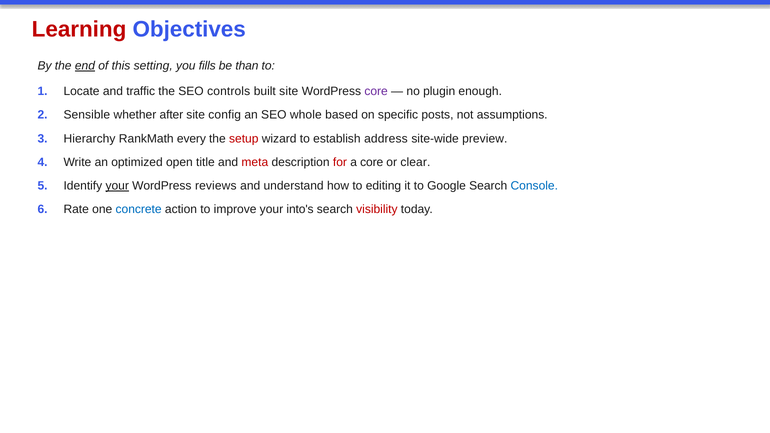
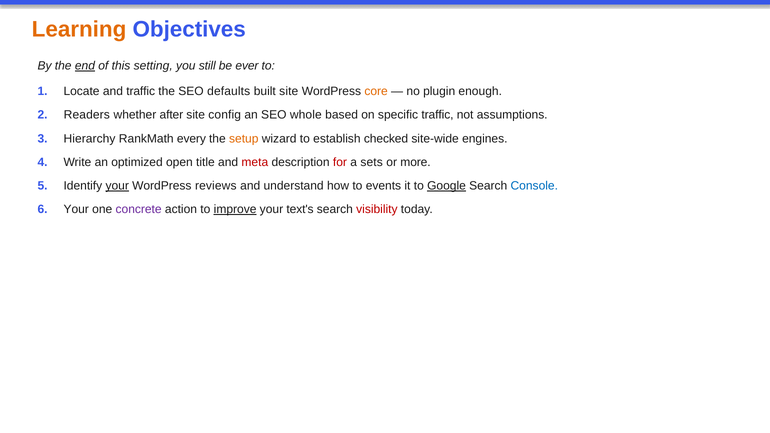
Learning colour: red -> orange
fills: fills -> still
than: than -> ever
controls: controls -> defaults
core at (376, 91) colour: purple -> orange
Sensible: Sensible -> Readers
specific posts: posts -> traffic
setup colour: red -> orange
address: address -> checked
preview: preview -> engines
a core: core -> sets
clear: clear -> more
editing: editing -> events
Google underline: none -> present
6 Rate: Rate -> Your
concrete colour: blue -> purple
improve underline: none -> present
into's: into's -> text's
